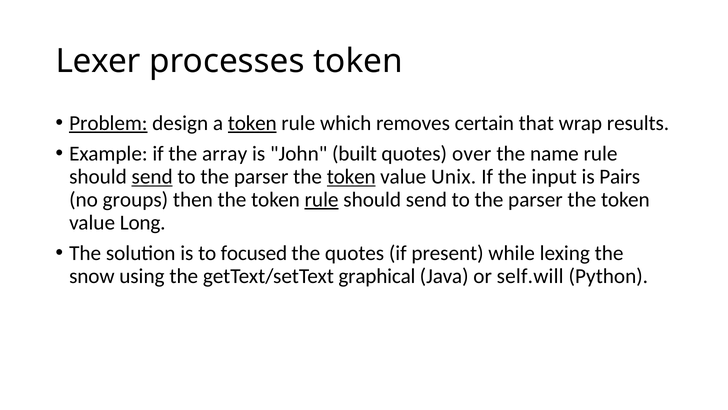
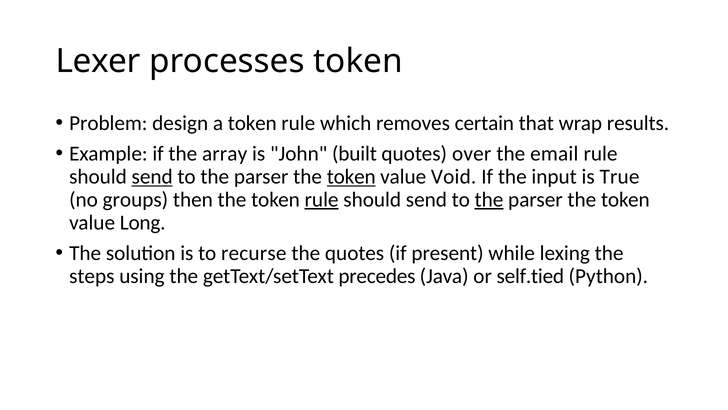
Problem underline: present -> none
token at (252, 123) underline: present -> none
name: name -> email
Unix: Unix -> Void
Pairs: Pairs -> True
the at (489, 199) underline: none -> present
focused: focused -> recurse
snow: snow -> steps
graphical: graphical -> precedes
self.will: self.will -> self.tied
